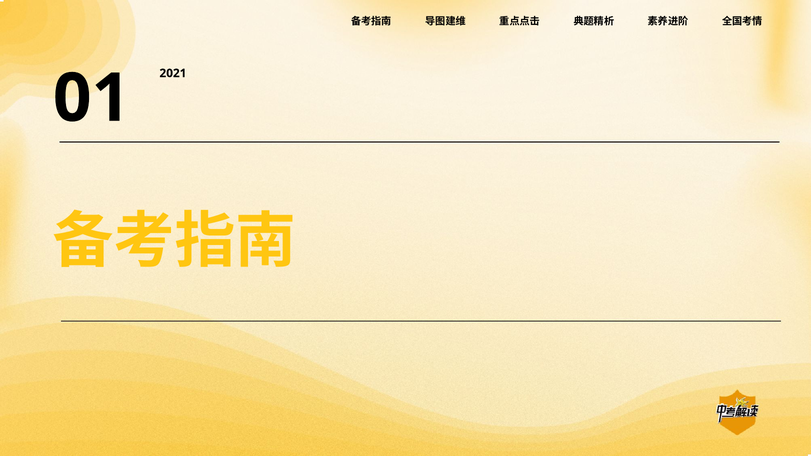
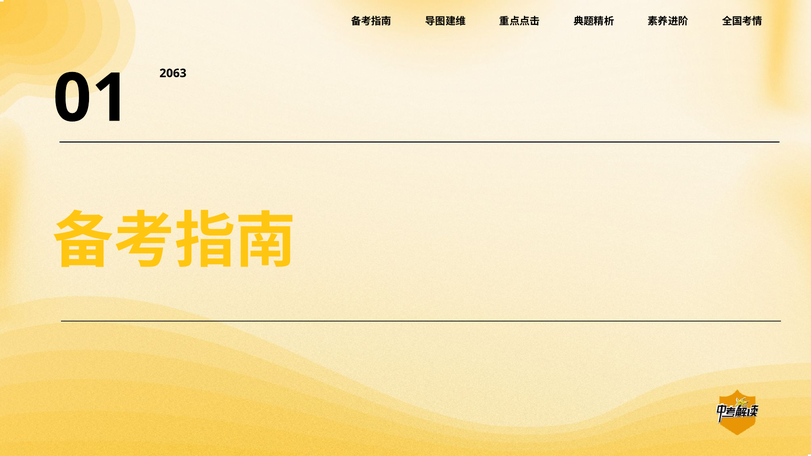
2021: 2021 -> 2063
